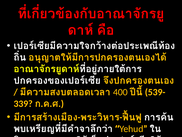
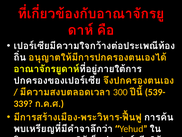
400: 400 -> 300
